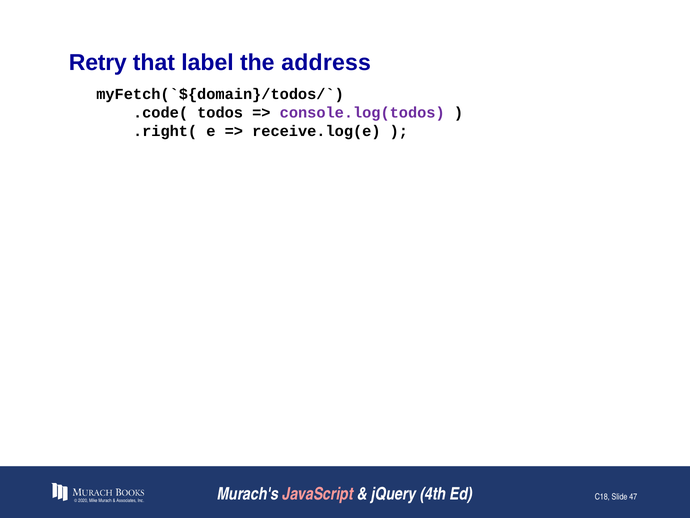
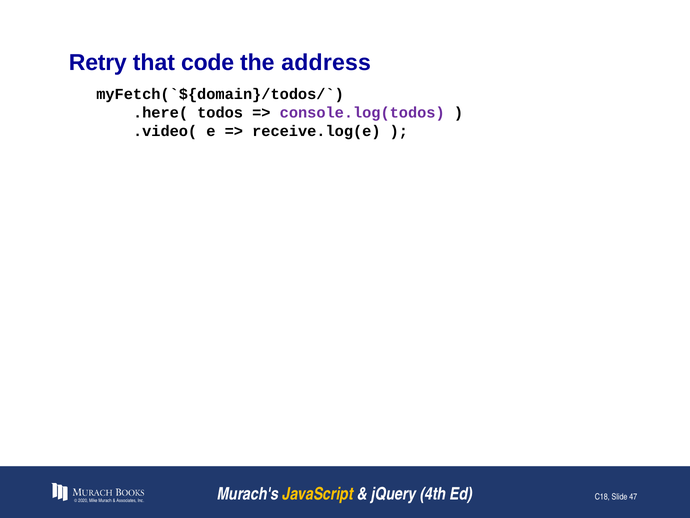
label: label -> code
.code(: .code( -> .here(
.right(: .right( -> .video(
JavaScript colour: pink -> yellow
